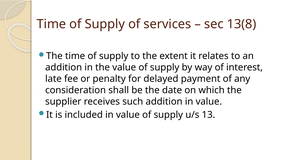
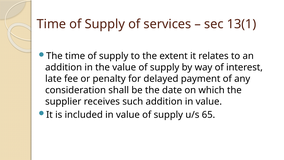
13(8: 13(8 -> 13(1
13: 13 -> 65
